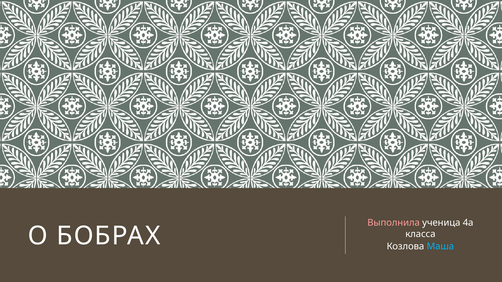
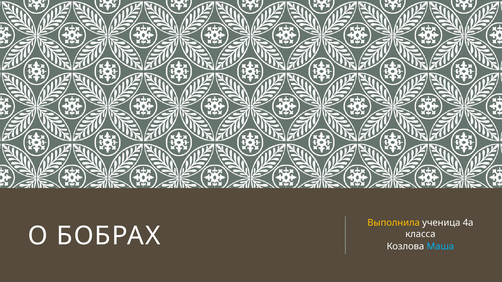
Выполнила colour: pink -> yellow
